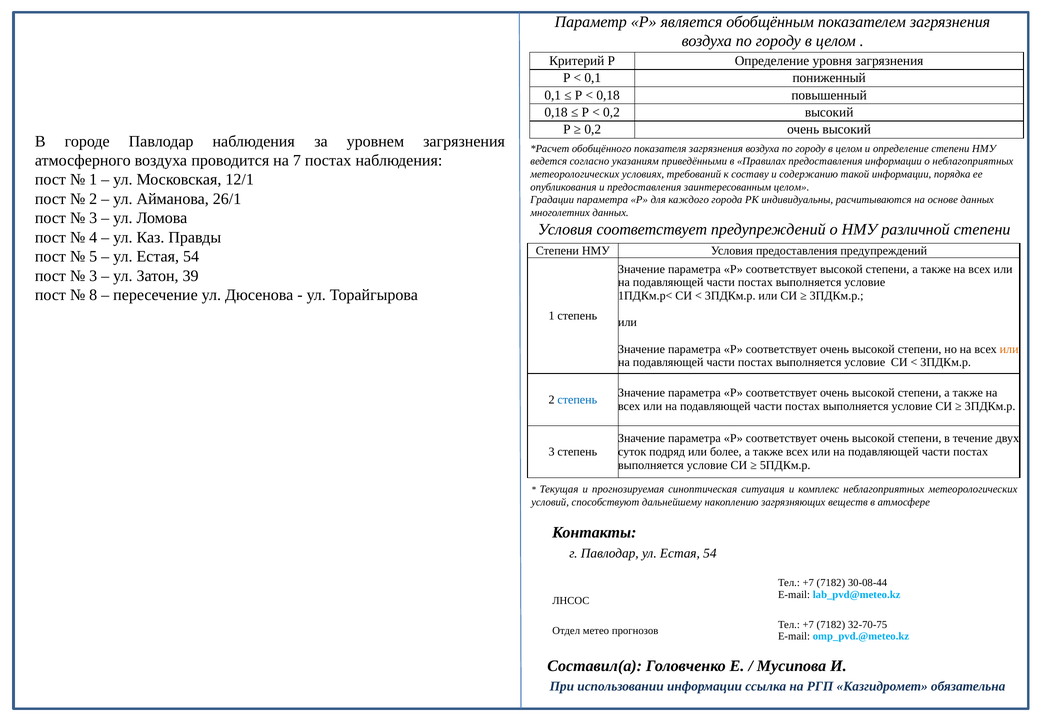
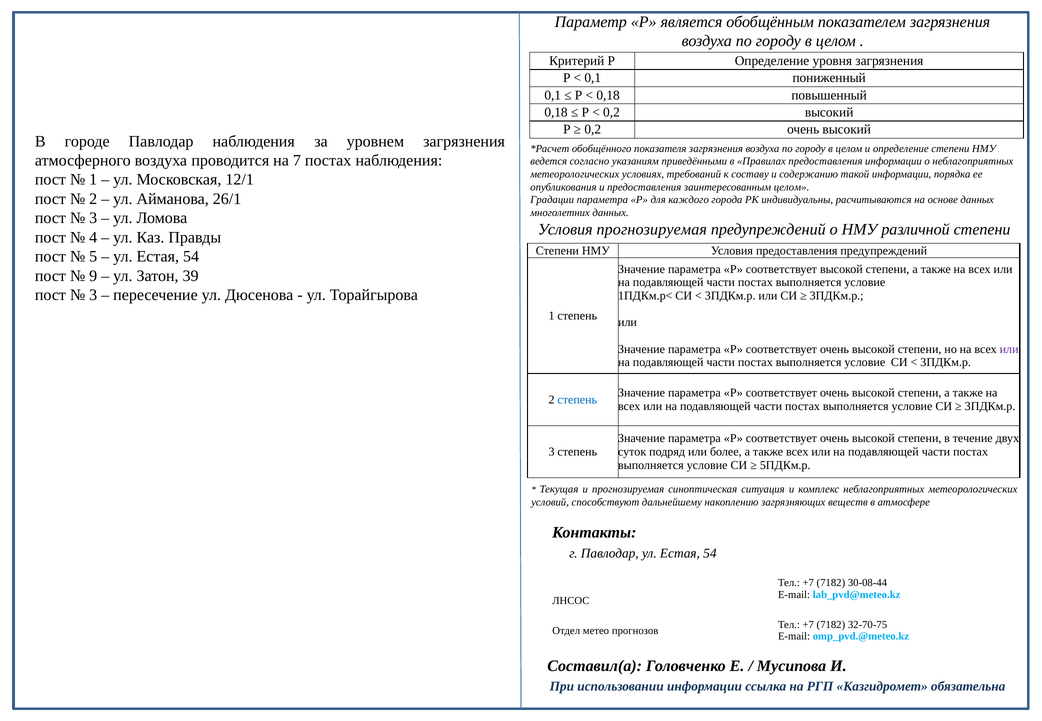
Условия соответствует: соответствует -> прогнозируемая
3 at (93, 276): 3 -> 9
8 at (93, 295): 8 -> 3
или at (1009, 349) colour: orange -> purple
